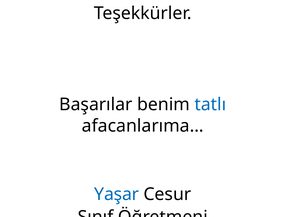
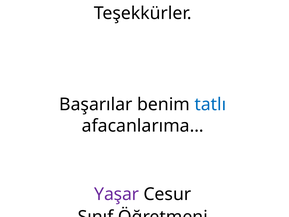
Yaşar colour: blue -> purple
